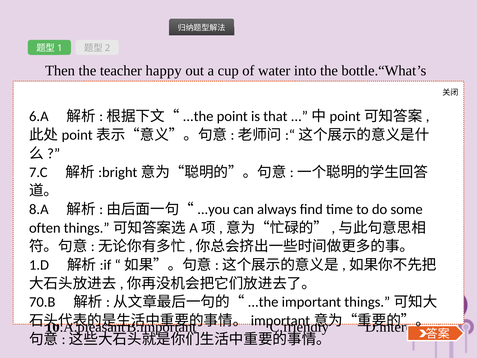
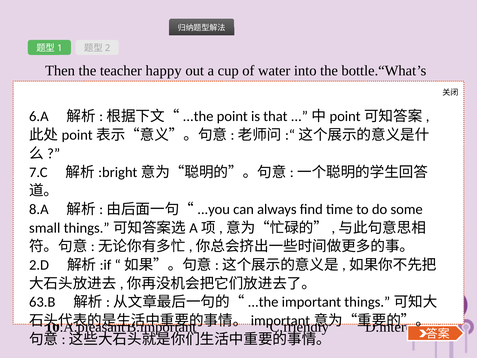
often at (45, 228): often -> small
1.D: 1.D -> 2.D
70.B: 70.B -> 63.B
